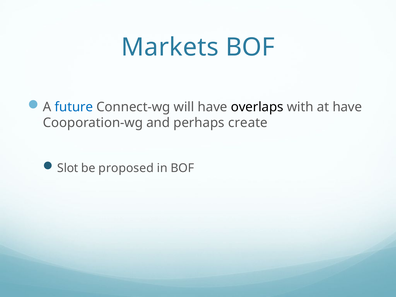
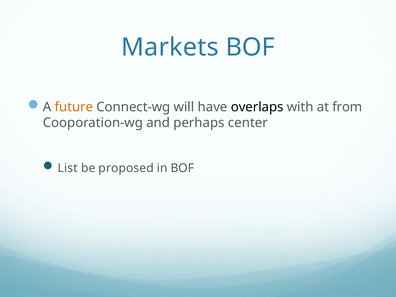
future colour: blue -> orange
at have: have -> from
create: create -> center
Slot: Slot -> List
